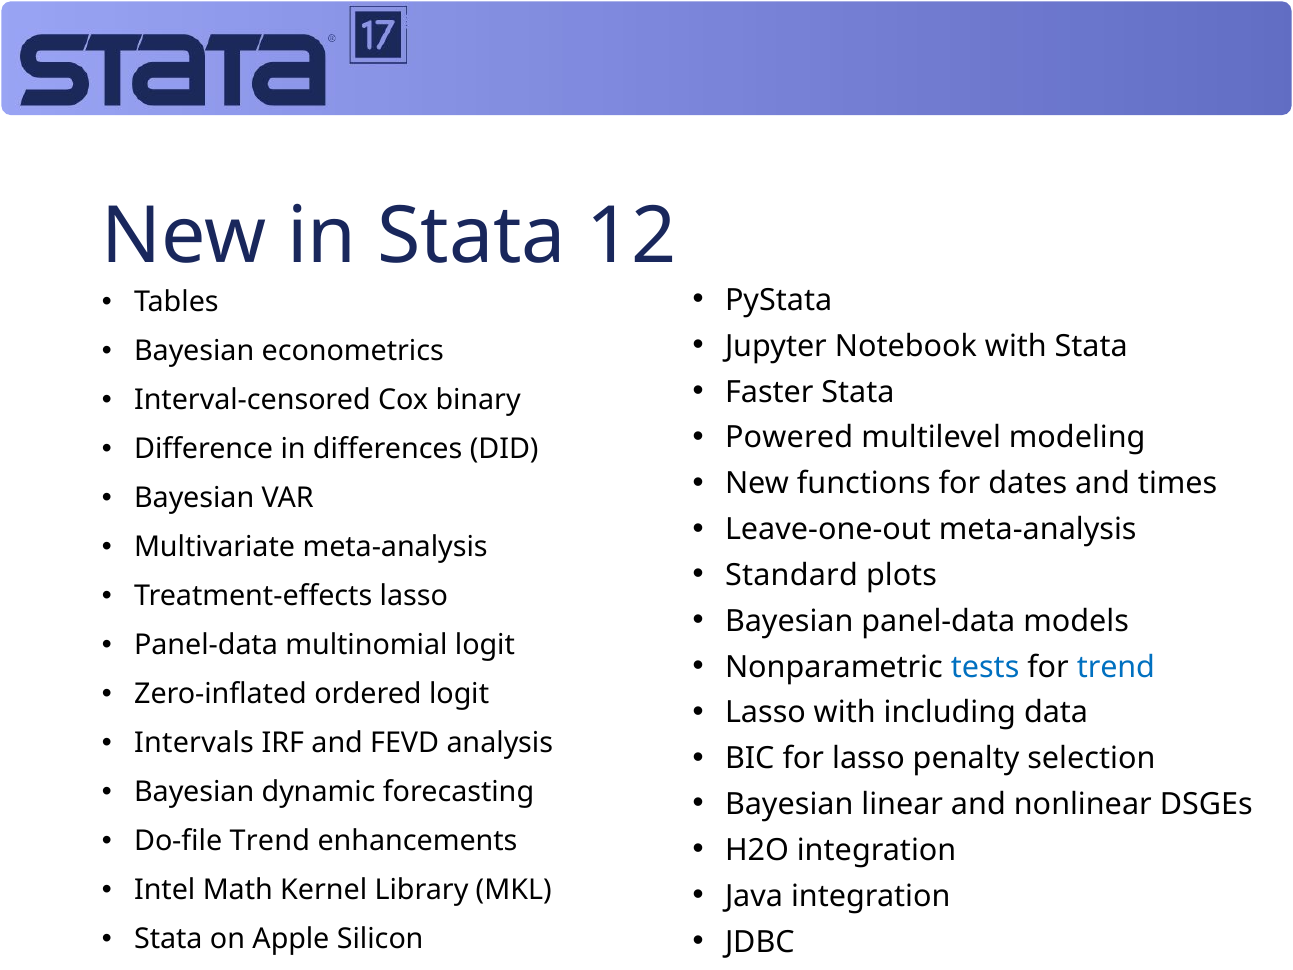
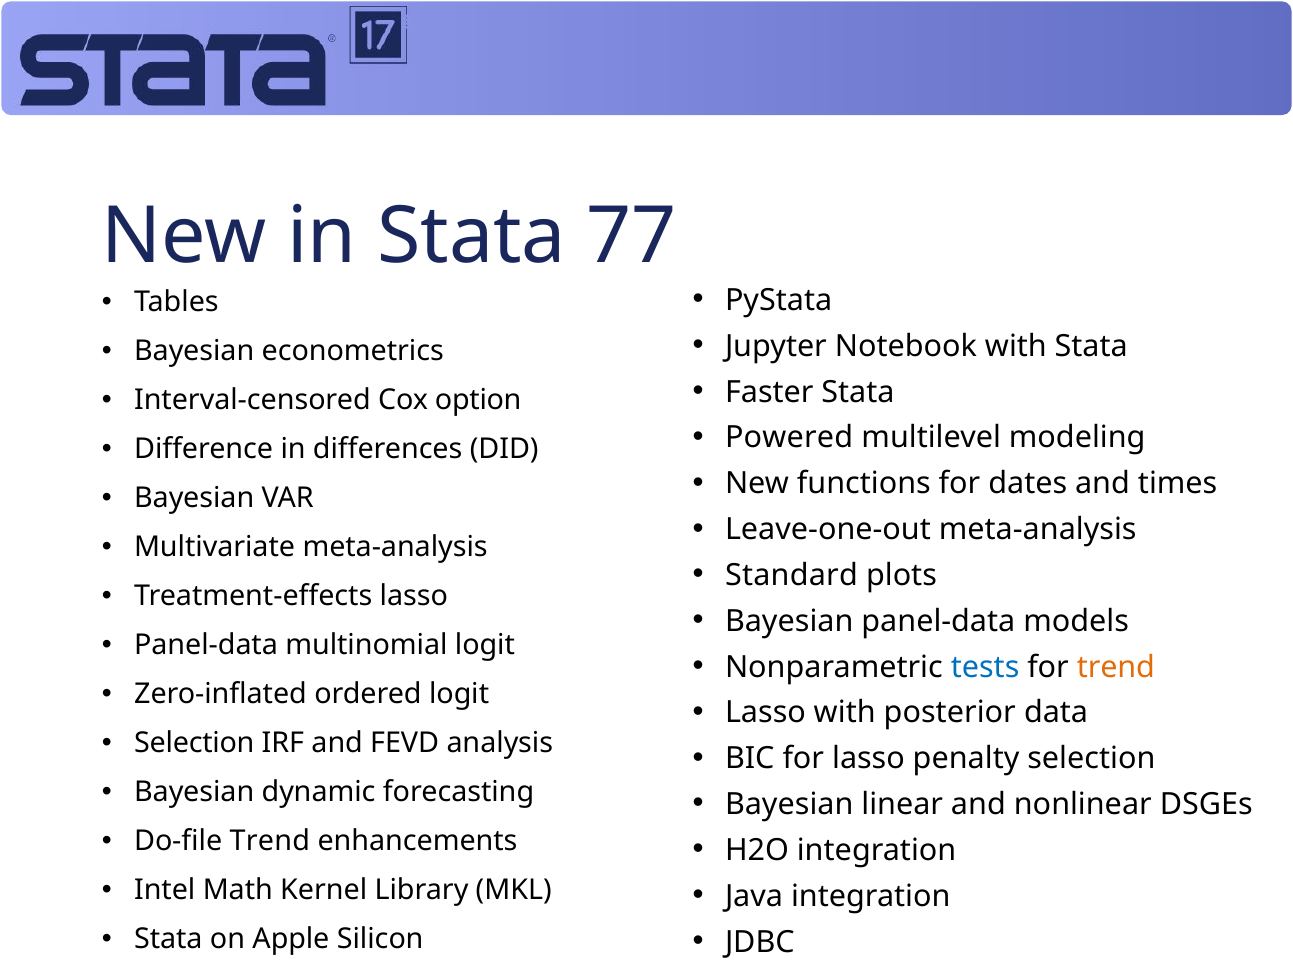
12: 12 -> 77
binary: binary -> option
trend at (1116, 667) colour: blue -> orange
including: including -> posterior
Intervals at (194, 743): Intervals -> Selection
